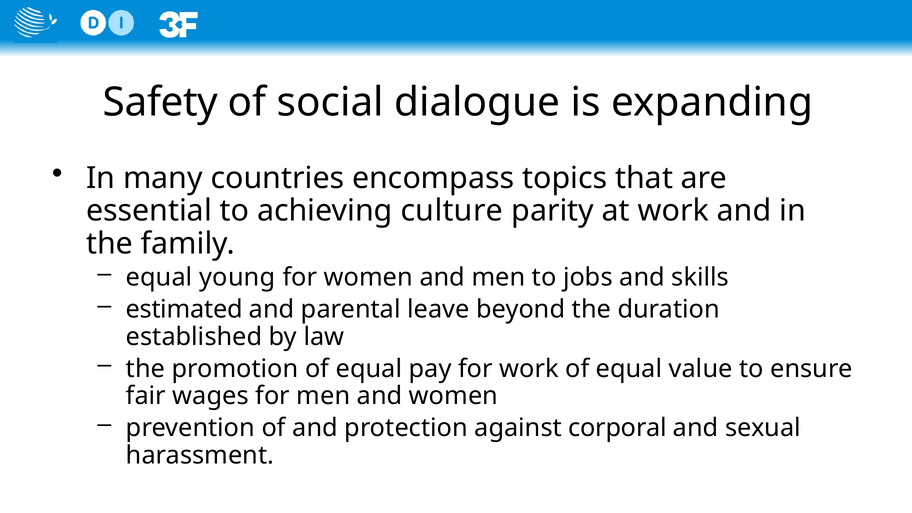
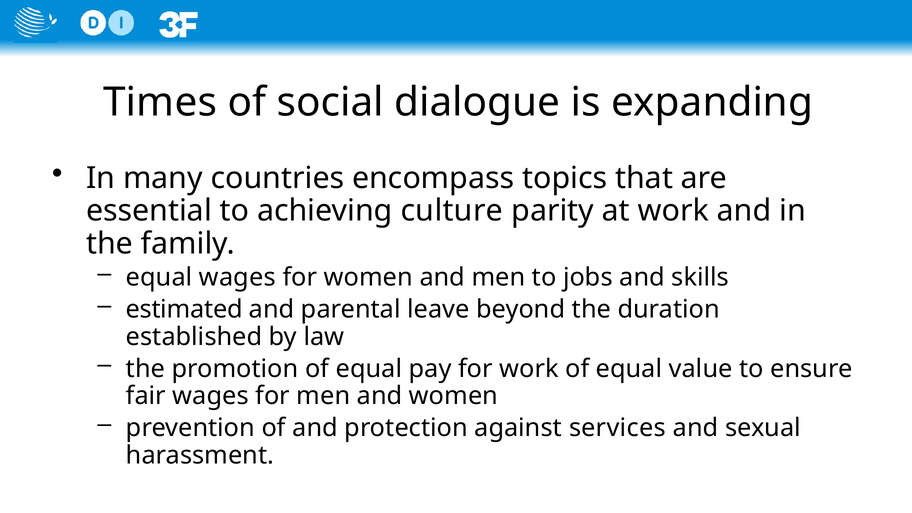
Safety: Safety -> Times
equal young: young -> wages
corporal: corporal -> services
